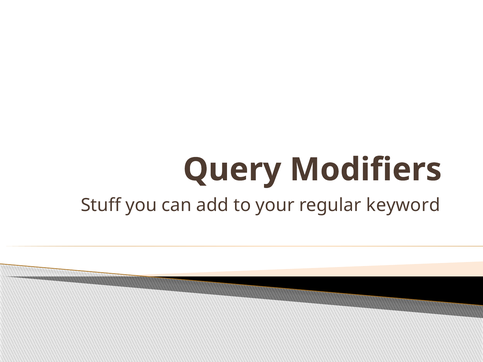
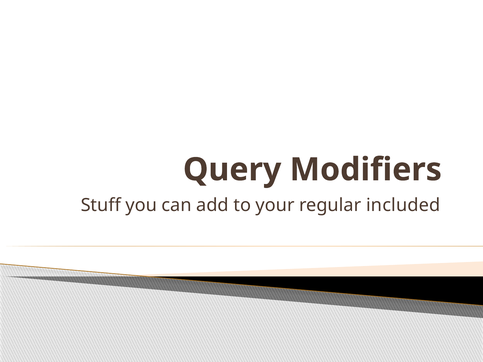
keyword: keyword -> included
